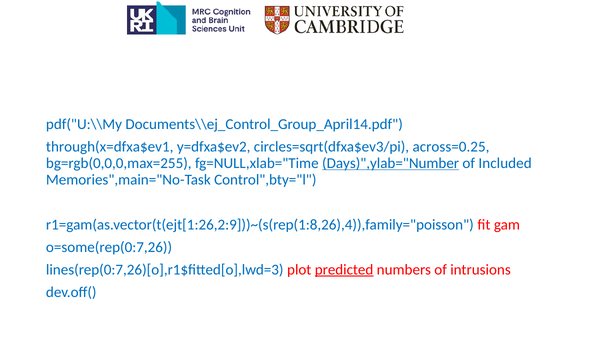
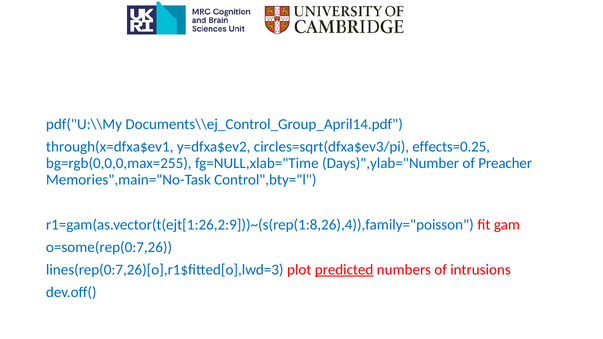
across=0.25: across=0.25 -> effects=0.25
Days)",ylab="Number underline: present -> none
Included: Included -> Preacher
